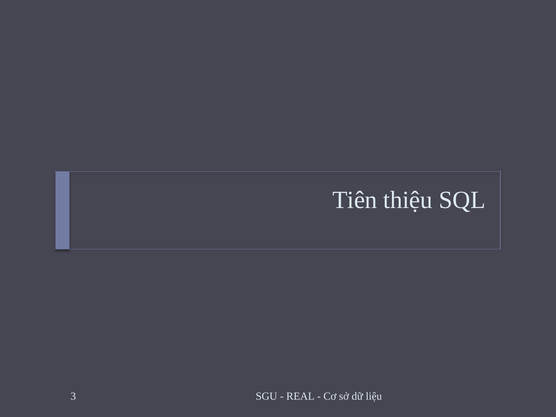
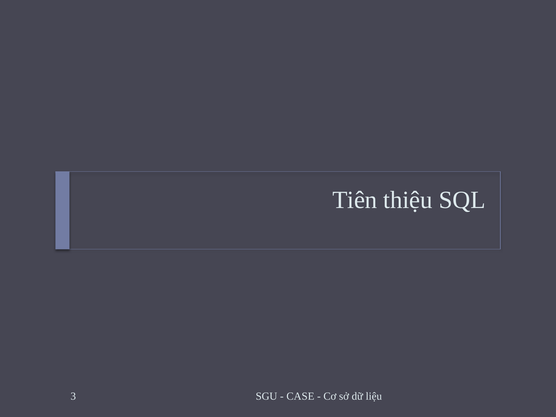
REAL: REAL -> CASE
